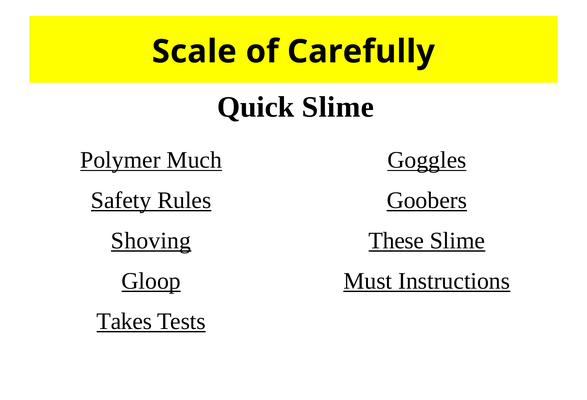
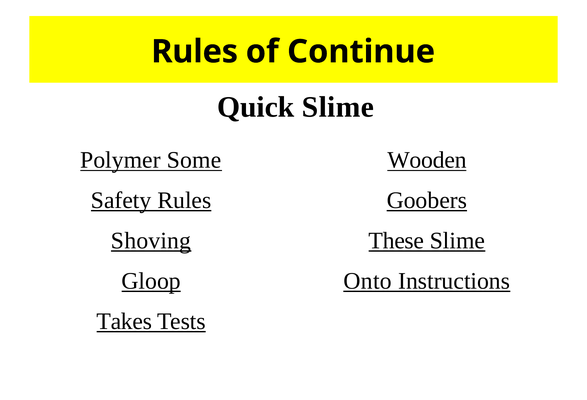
Scale at (194, 52): Scale -> Rules
Carefully: Carefully -> Continue
Much: Much -> Some
Goggles: Goggles -> Wooden
Must: Must -> Onto
